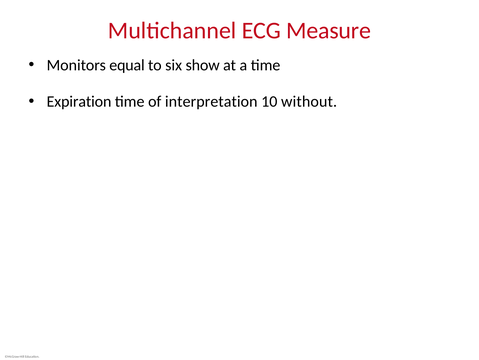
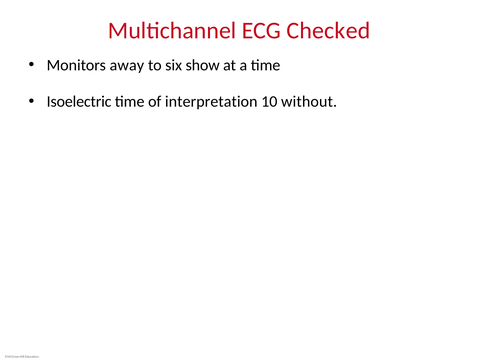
Measure: Measure -> Checked
equal: equal -> away
Expiration: Expiration -> Isoelectric
